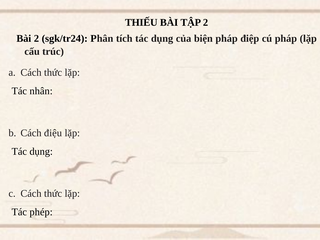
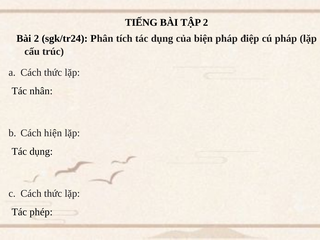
THIẾU: THIẾU -> TIẾNG
điệu: điệu -> hiện
